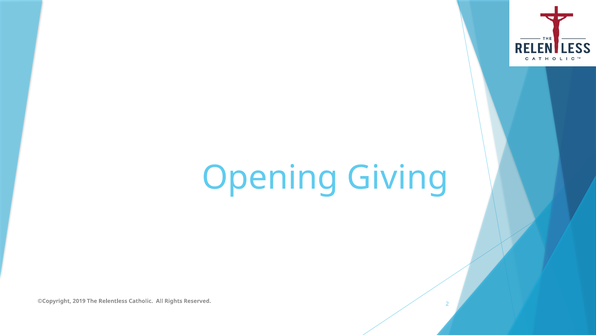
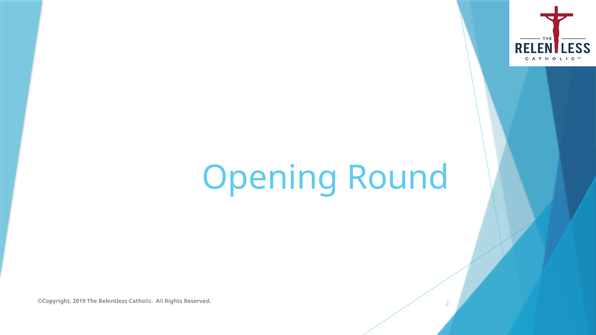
Giving: Giving -> Round
